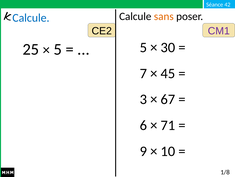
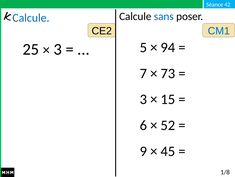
sans colour: orange -> blue
CM1 colour: purple -> blue
30: 30 -> 94
5 at (58, 49): 5 -> 3
45: 45 -> 73
67: 67 -> 15
71: 71 -> 52
10: 10 -> 45
